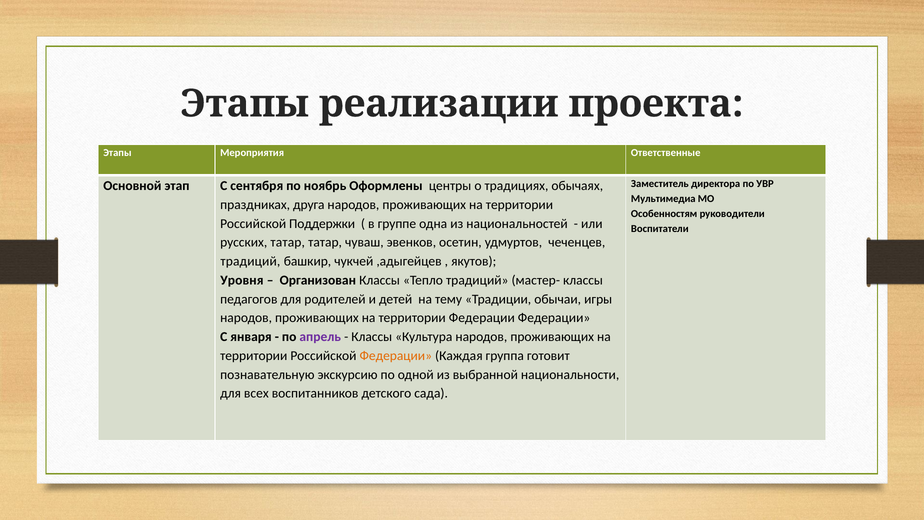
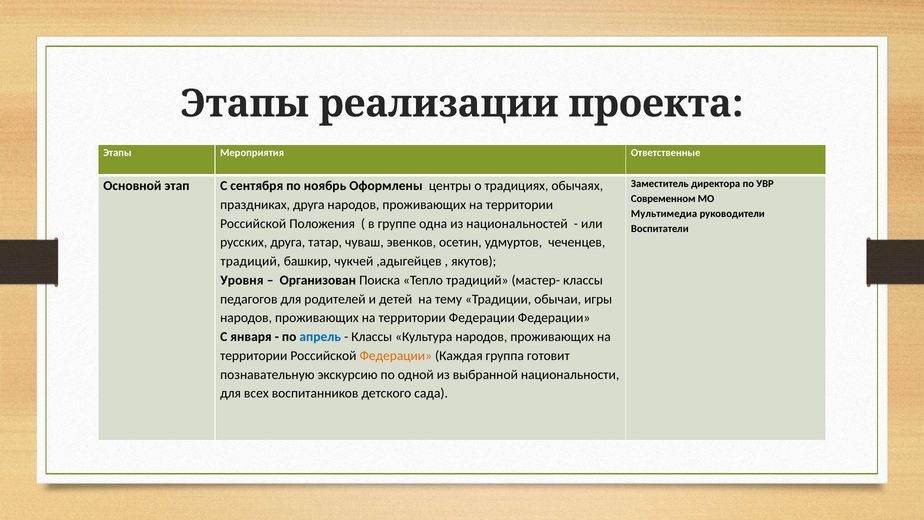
Мультимедиа: Мультимедиа -> Современном
Особенностям: Особенностям -> Мультимедиа
Поддержки: Поддержки -> Положения
русских татар: татар -> друга
Организован Классы: Классы -> Поиска
апрель colour: purple -> blue
